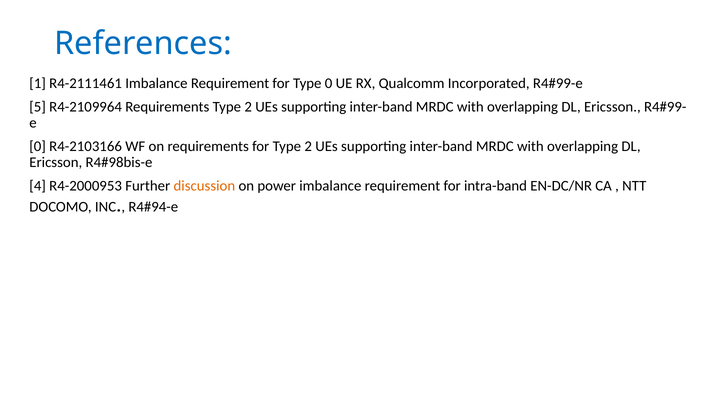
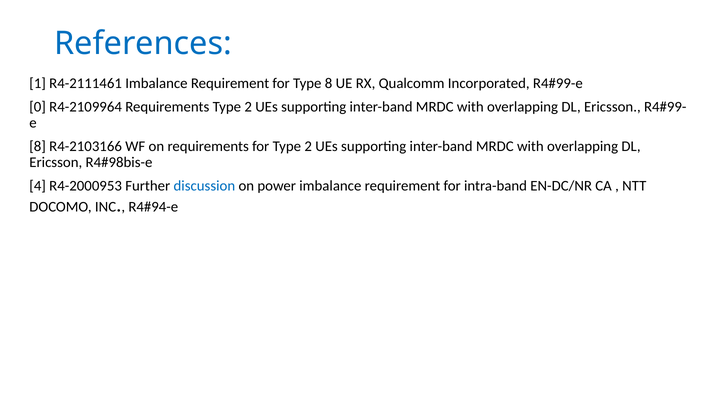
Type 0: 0 -> 8
5: 5 -> 0
0 at (38, 146): 0 -> 8
discussion colour: orange -> blue
